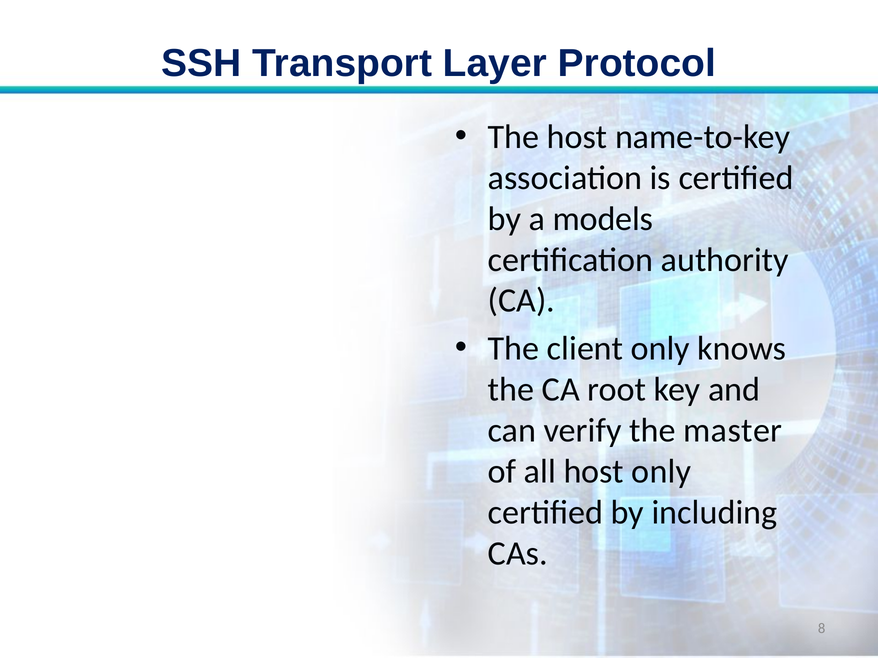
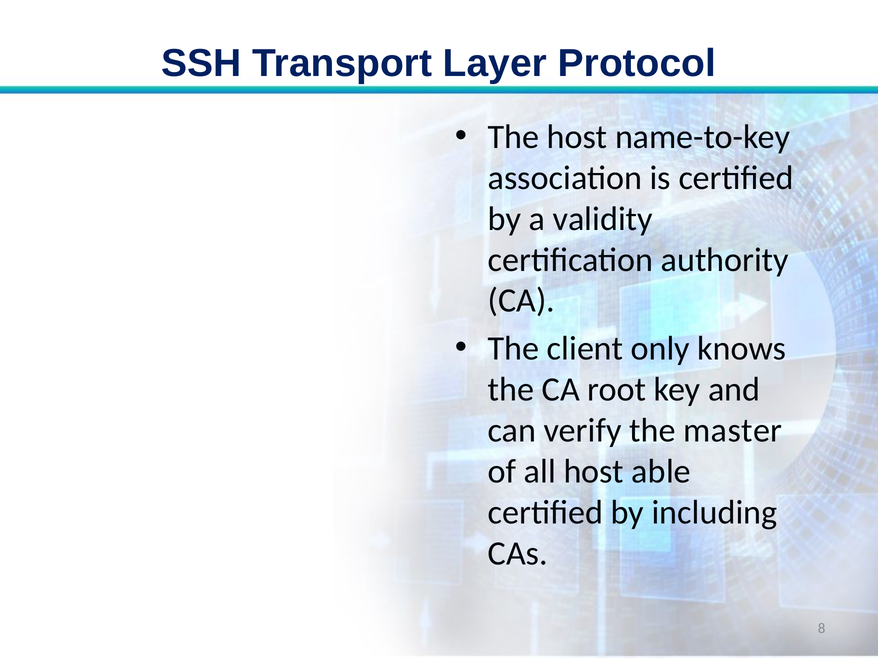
models: models -> validity
host only: only -> able
